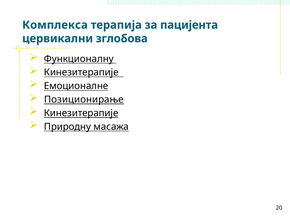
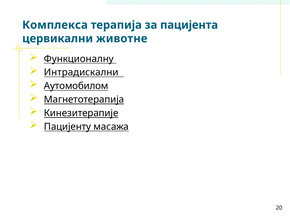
зглобова: зглобова -> животне
Кинезитерапије at (81, 72): Кинезитерапије -> Интрадискални
Емоционалне: Емоционалне -> Аутомобилом
Позиционирање: Позиционирање -> Магнетотерапија
Природну: Природну -> Пацијенту
